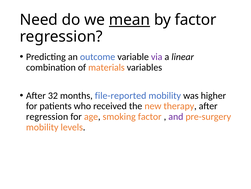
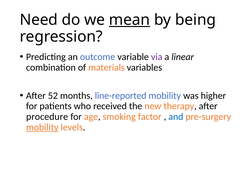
by factor: factor -> being
32: 32 -> 52
file-reported: file-reported -> line-reported
regression at (47, 116): regression -> procedure
and colour: purple -> blue
mobility at (42, 127) underline: none -> present
